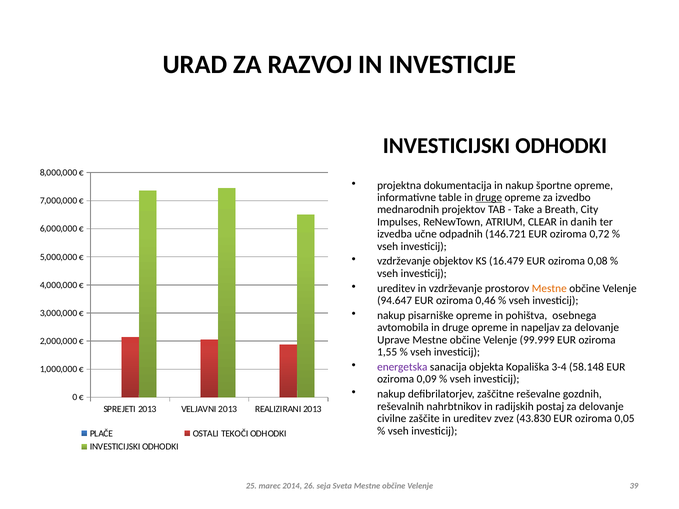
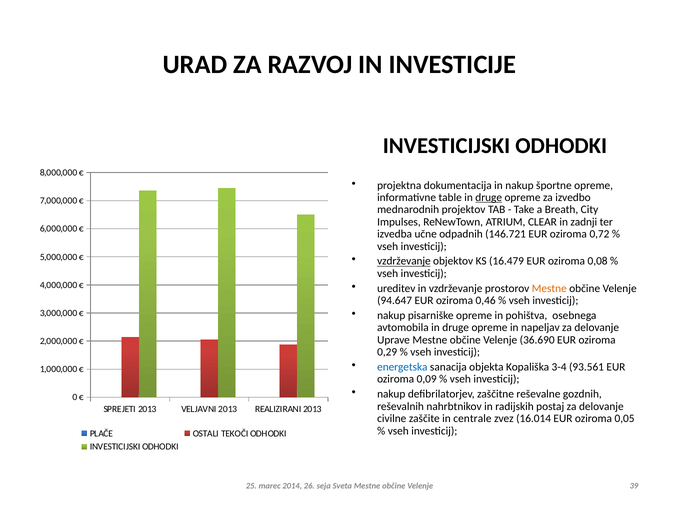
danih: danih -> zadnji
vzdrževanje at (404, 261) underline: none -> present
99.999: 99.999 -> 36.690
1,55: 1,55 -> 0,29
energetska colour: purple -> blue
58.148: 58.148 -> 93.561
in ureditev: ureditev -> centrale
43.830: 43.830 -> 16.014
